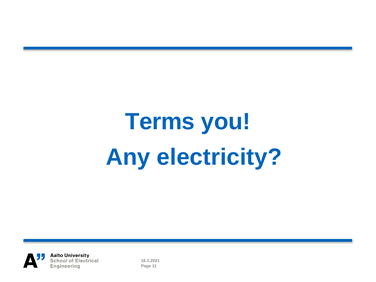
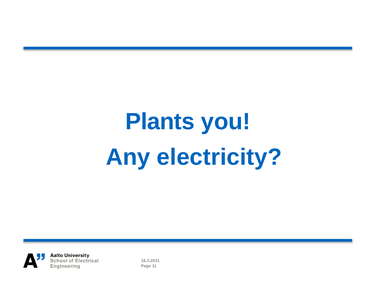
Terms: Terms -> Plants
